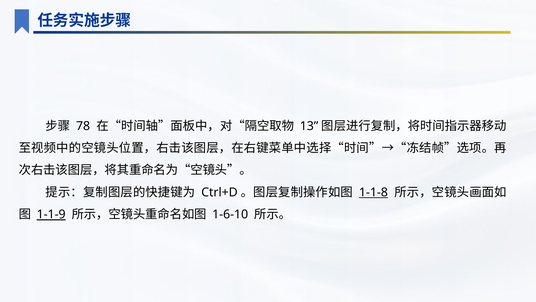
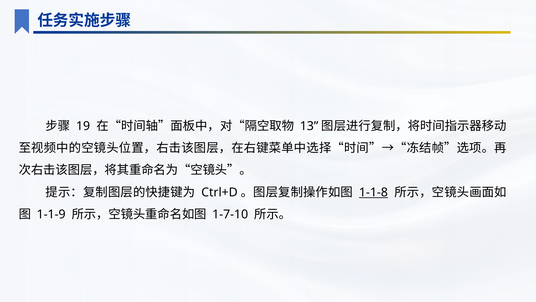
78: 78 -> 19
1-1-9 underline: present -> none
1-6-10: 1-6-10 -> 1-7-10
